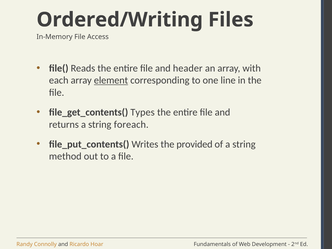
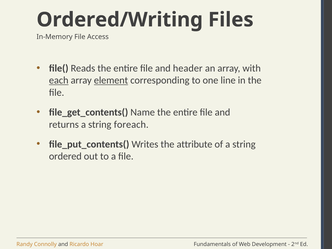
each underline: none -> present
Types: Types -> Name
provided: provided -> attribute
method: method -> ordered
